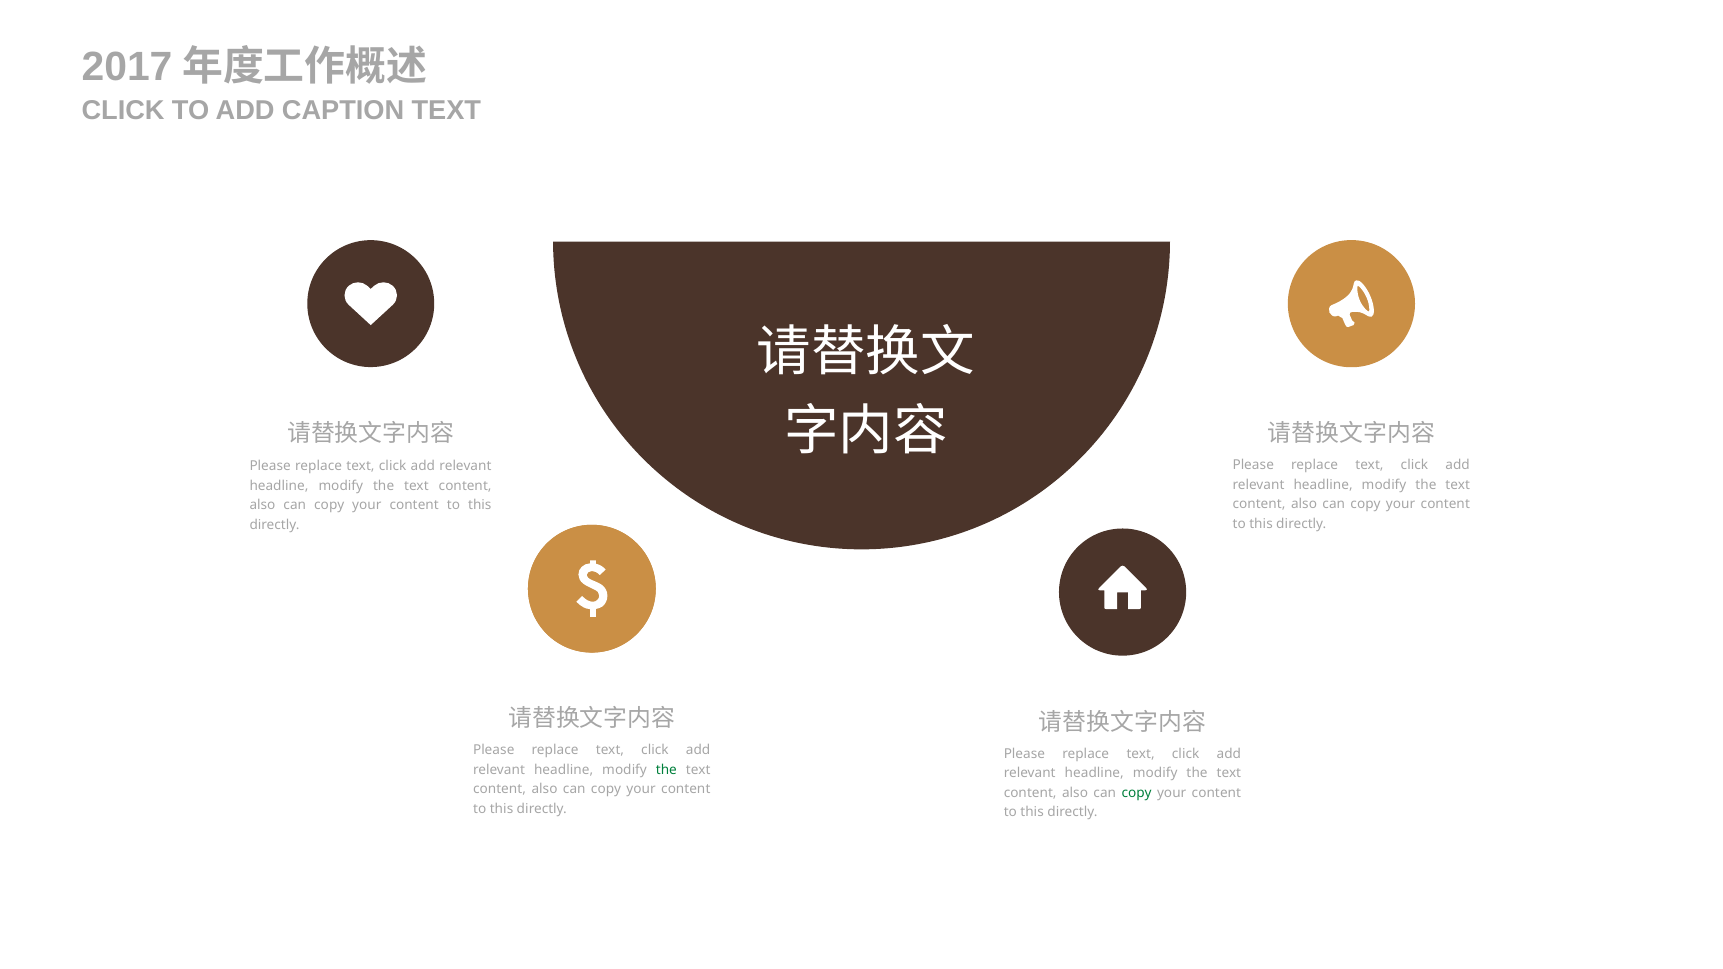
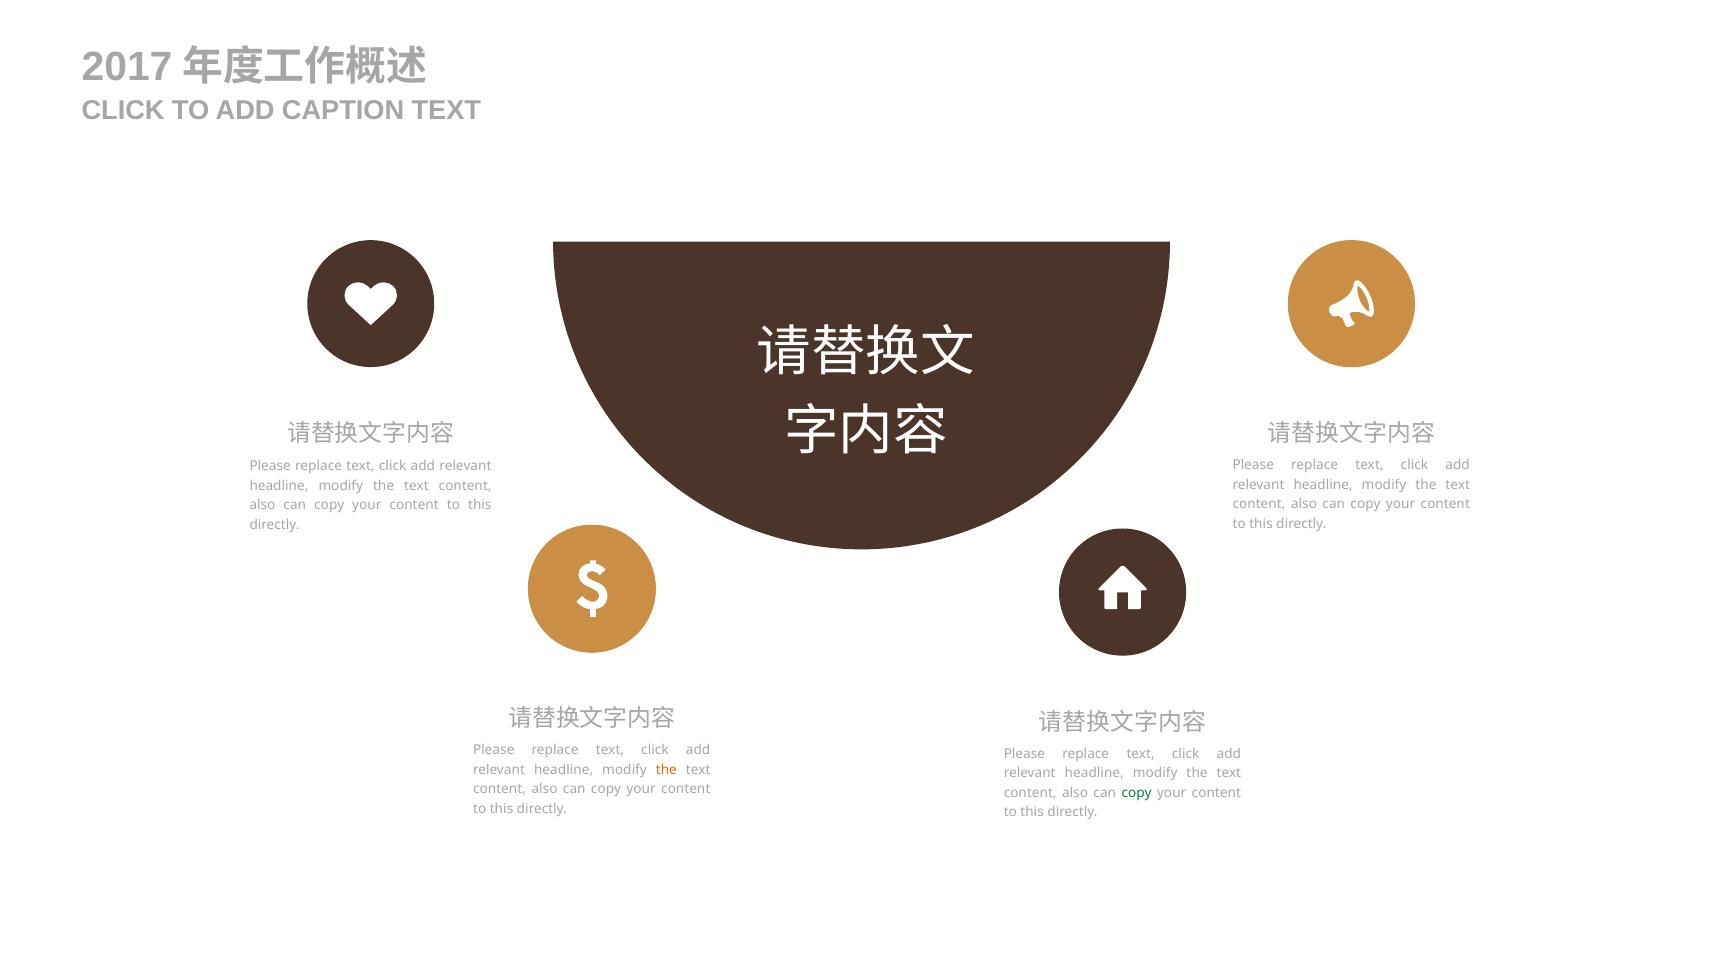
the at (666, 770) colour: green -> orange
